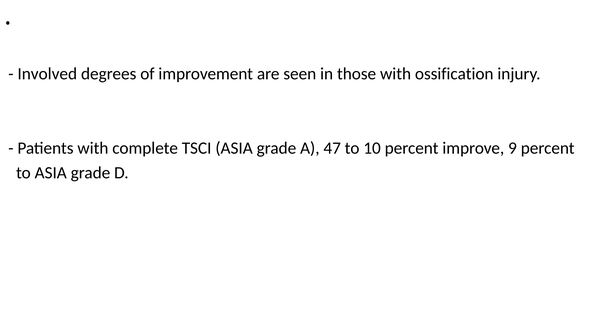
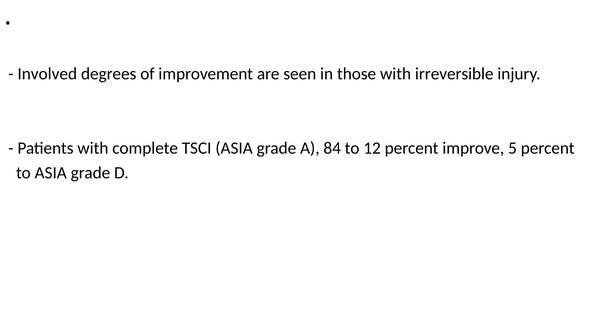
ossification: ossification -> irreversible
47: 47 -> 84
10: 10 -> 12
9: 9 -> 5
